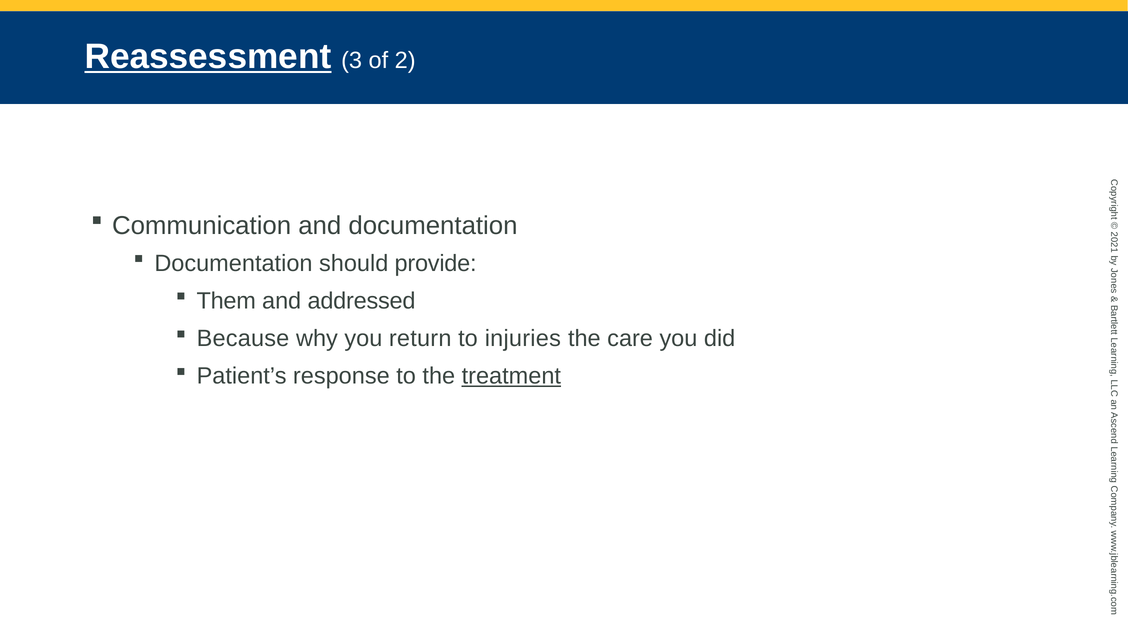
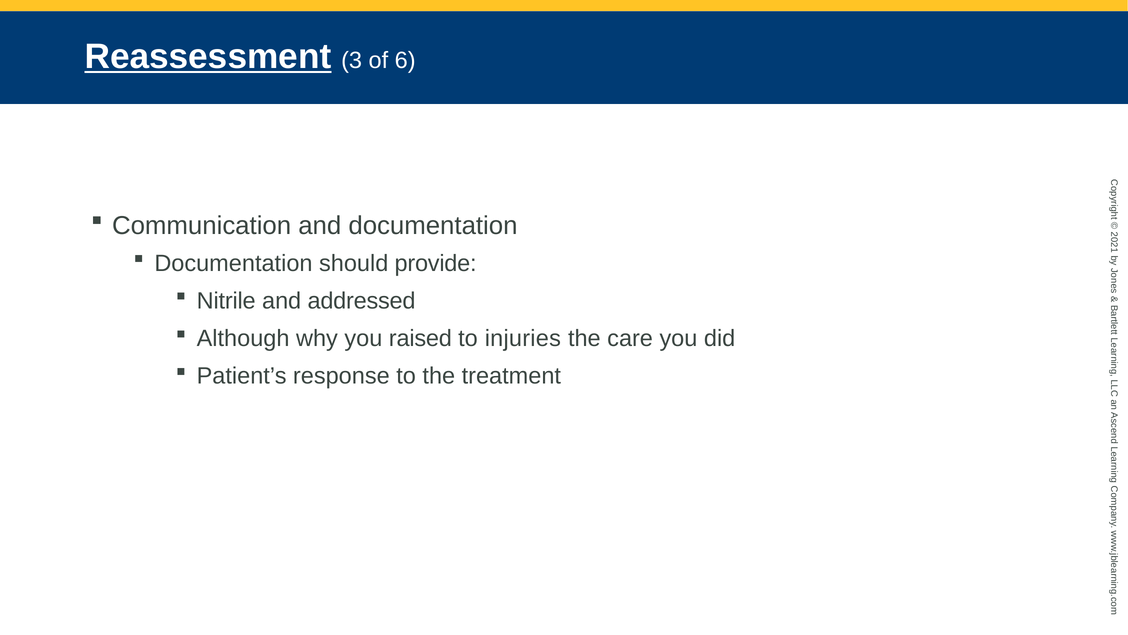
of 2: 2 -> 6
Them: Them -> Nitrile
Because: Because -> Although
return: return -> raised
treatment underline: present -> none
